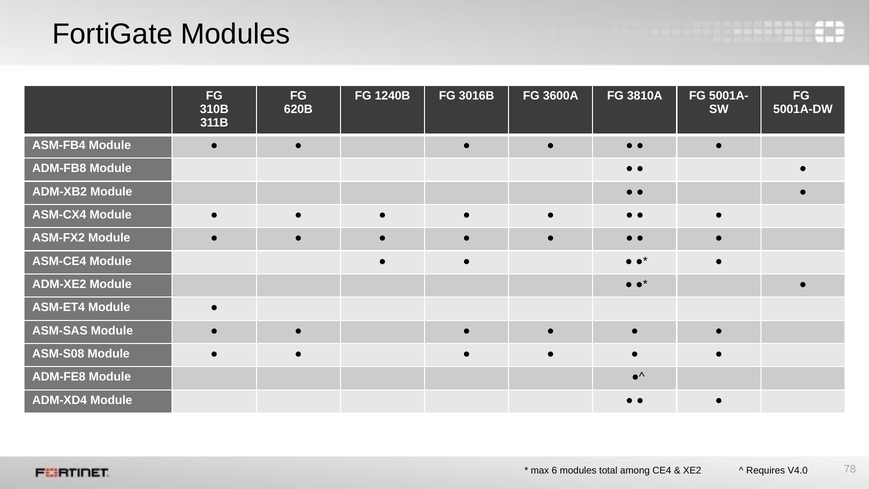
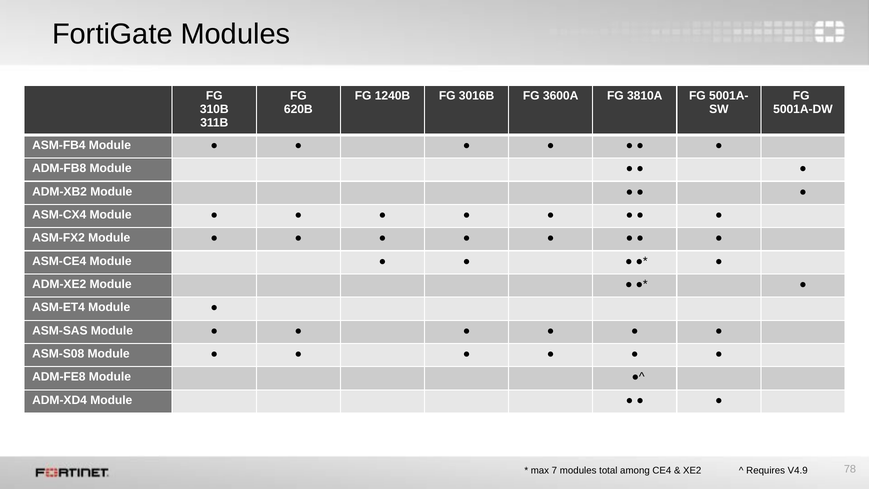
6: 6 -> 7
V4.0: V4.0 -> V4.9
